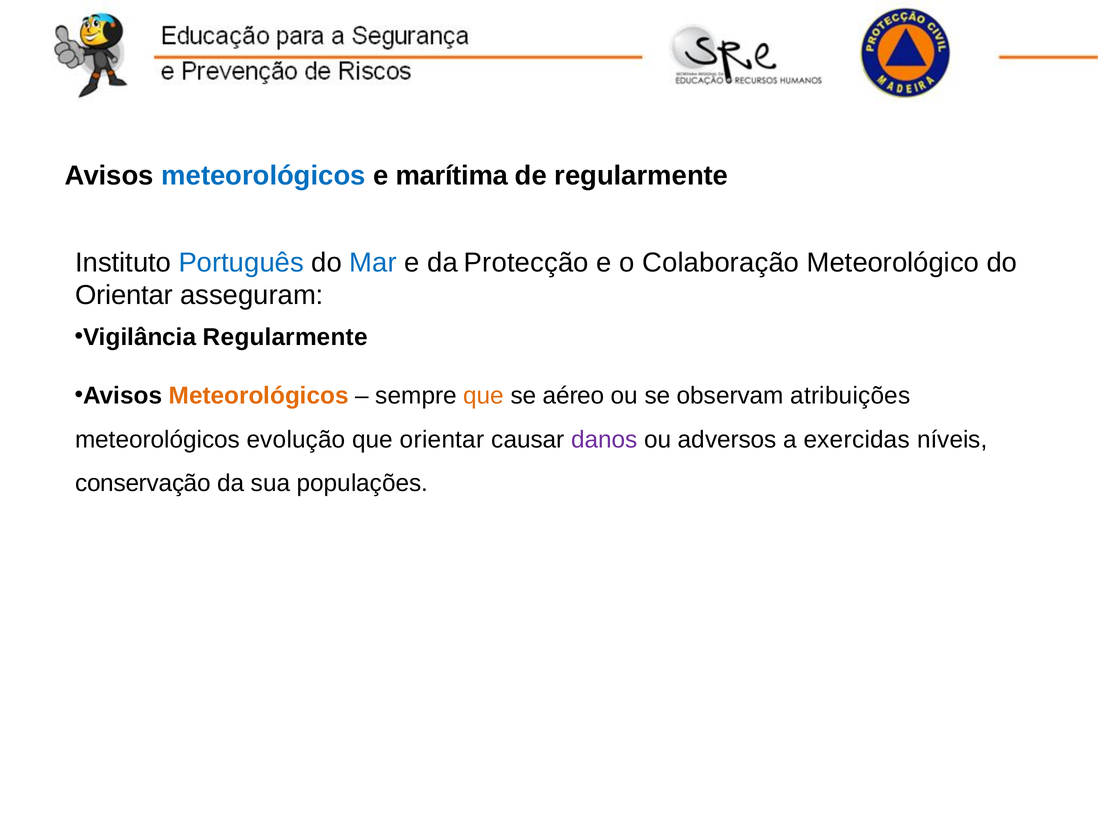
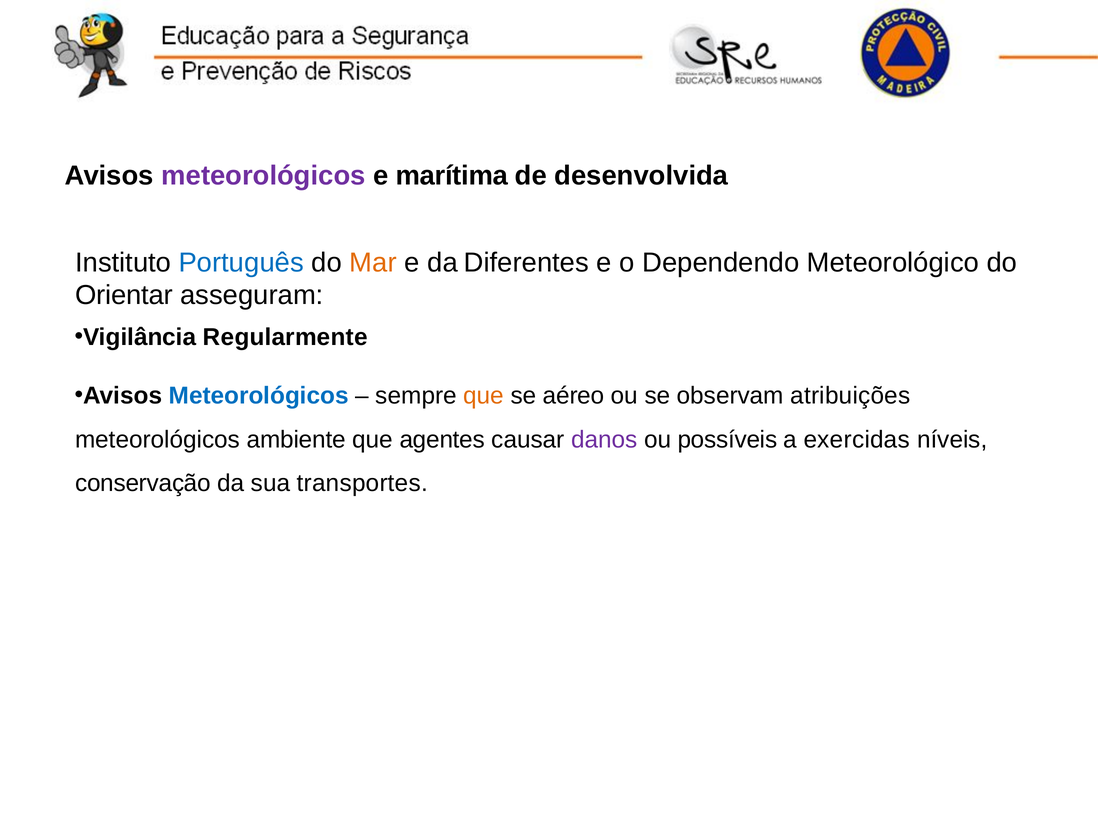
meteorológicos at (263, 176) colour: blue -> purple
de regularmente: regularmente -> desenvolvida
Mar colour: blue -> orange
Protecção: Protecção -> Diferentes
Colaboração: Colaboração -> Dependendo
Meteorológicos at (259, 396) colour: orange -> blue
evolução: evolução -> ambiente
que orientar: orientar -> agentes
adversos: adversos -> possíveis
populações: populações -> transportes
